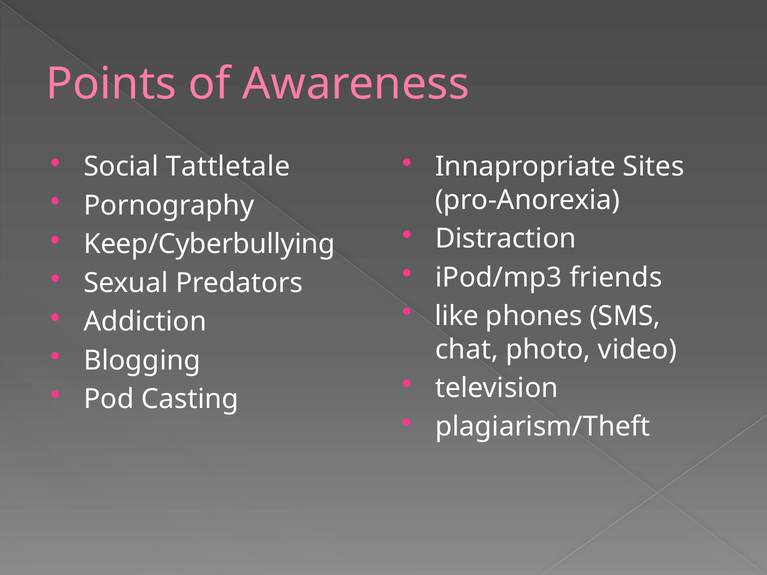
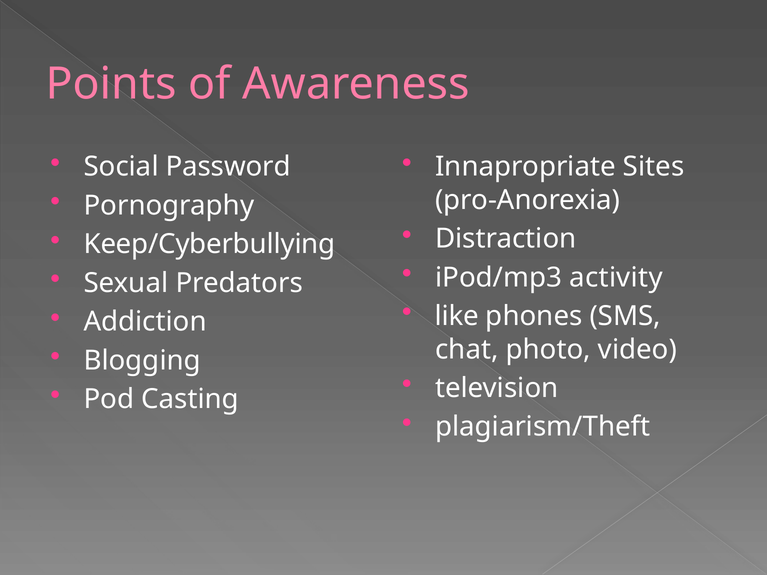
Tattletale: Tattletale -> Password
friends: friends -> activity
